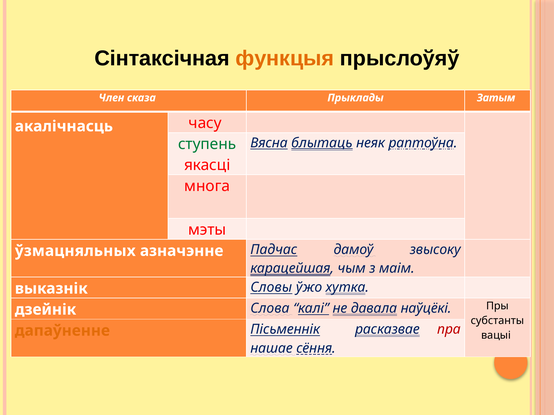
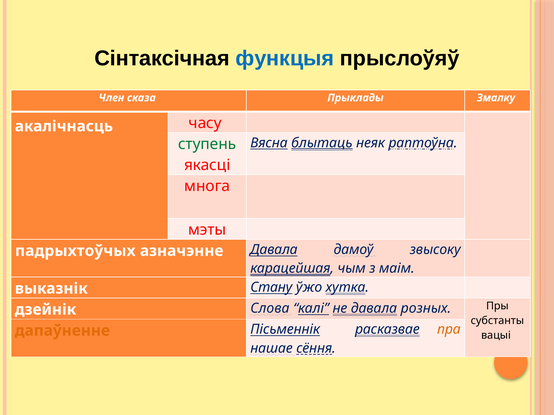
функцыя colour: orange -> blue
Затым: Затым -> Змалку
ўзмацняльных: ўзмацняльных -> падрыхтоўчых
азначэнне Падчас: Падчас -> Давала
Словы: Словы -> Стану
наўцёкі: наўцёкі -> розных
пра colour: red -> orange
